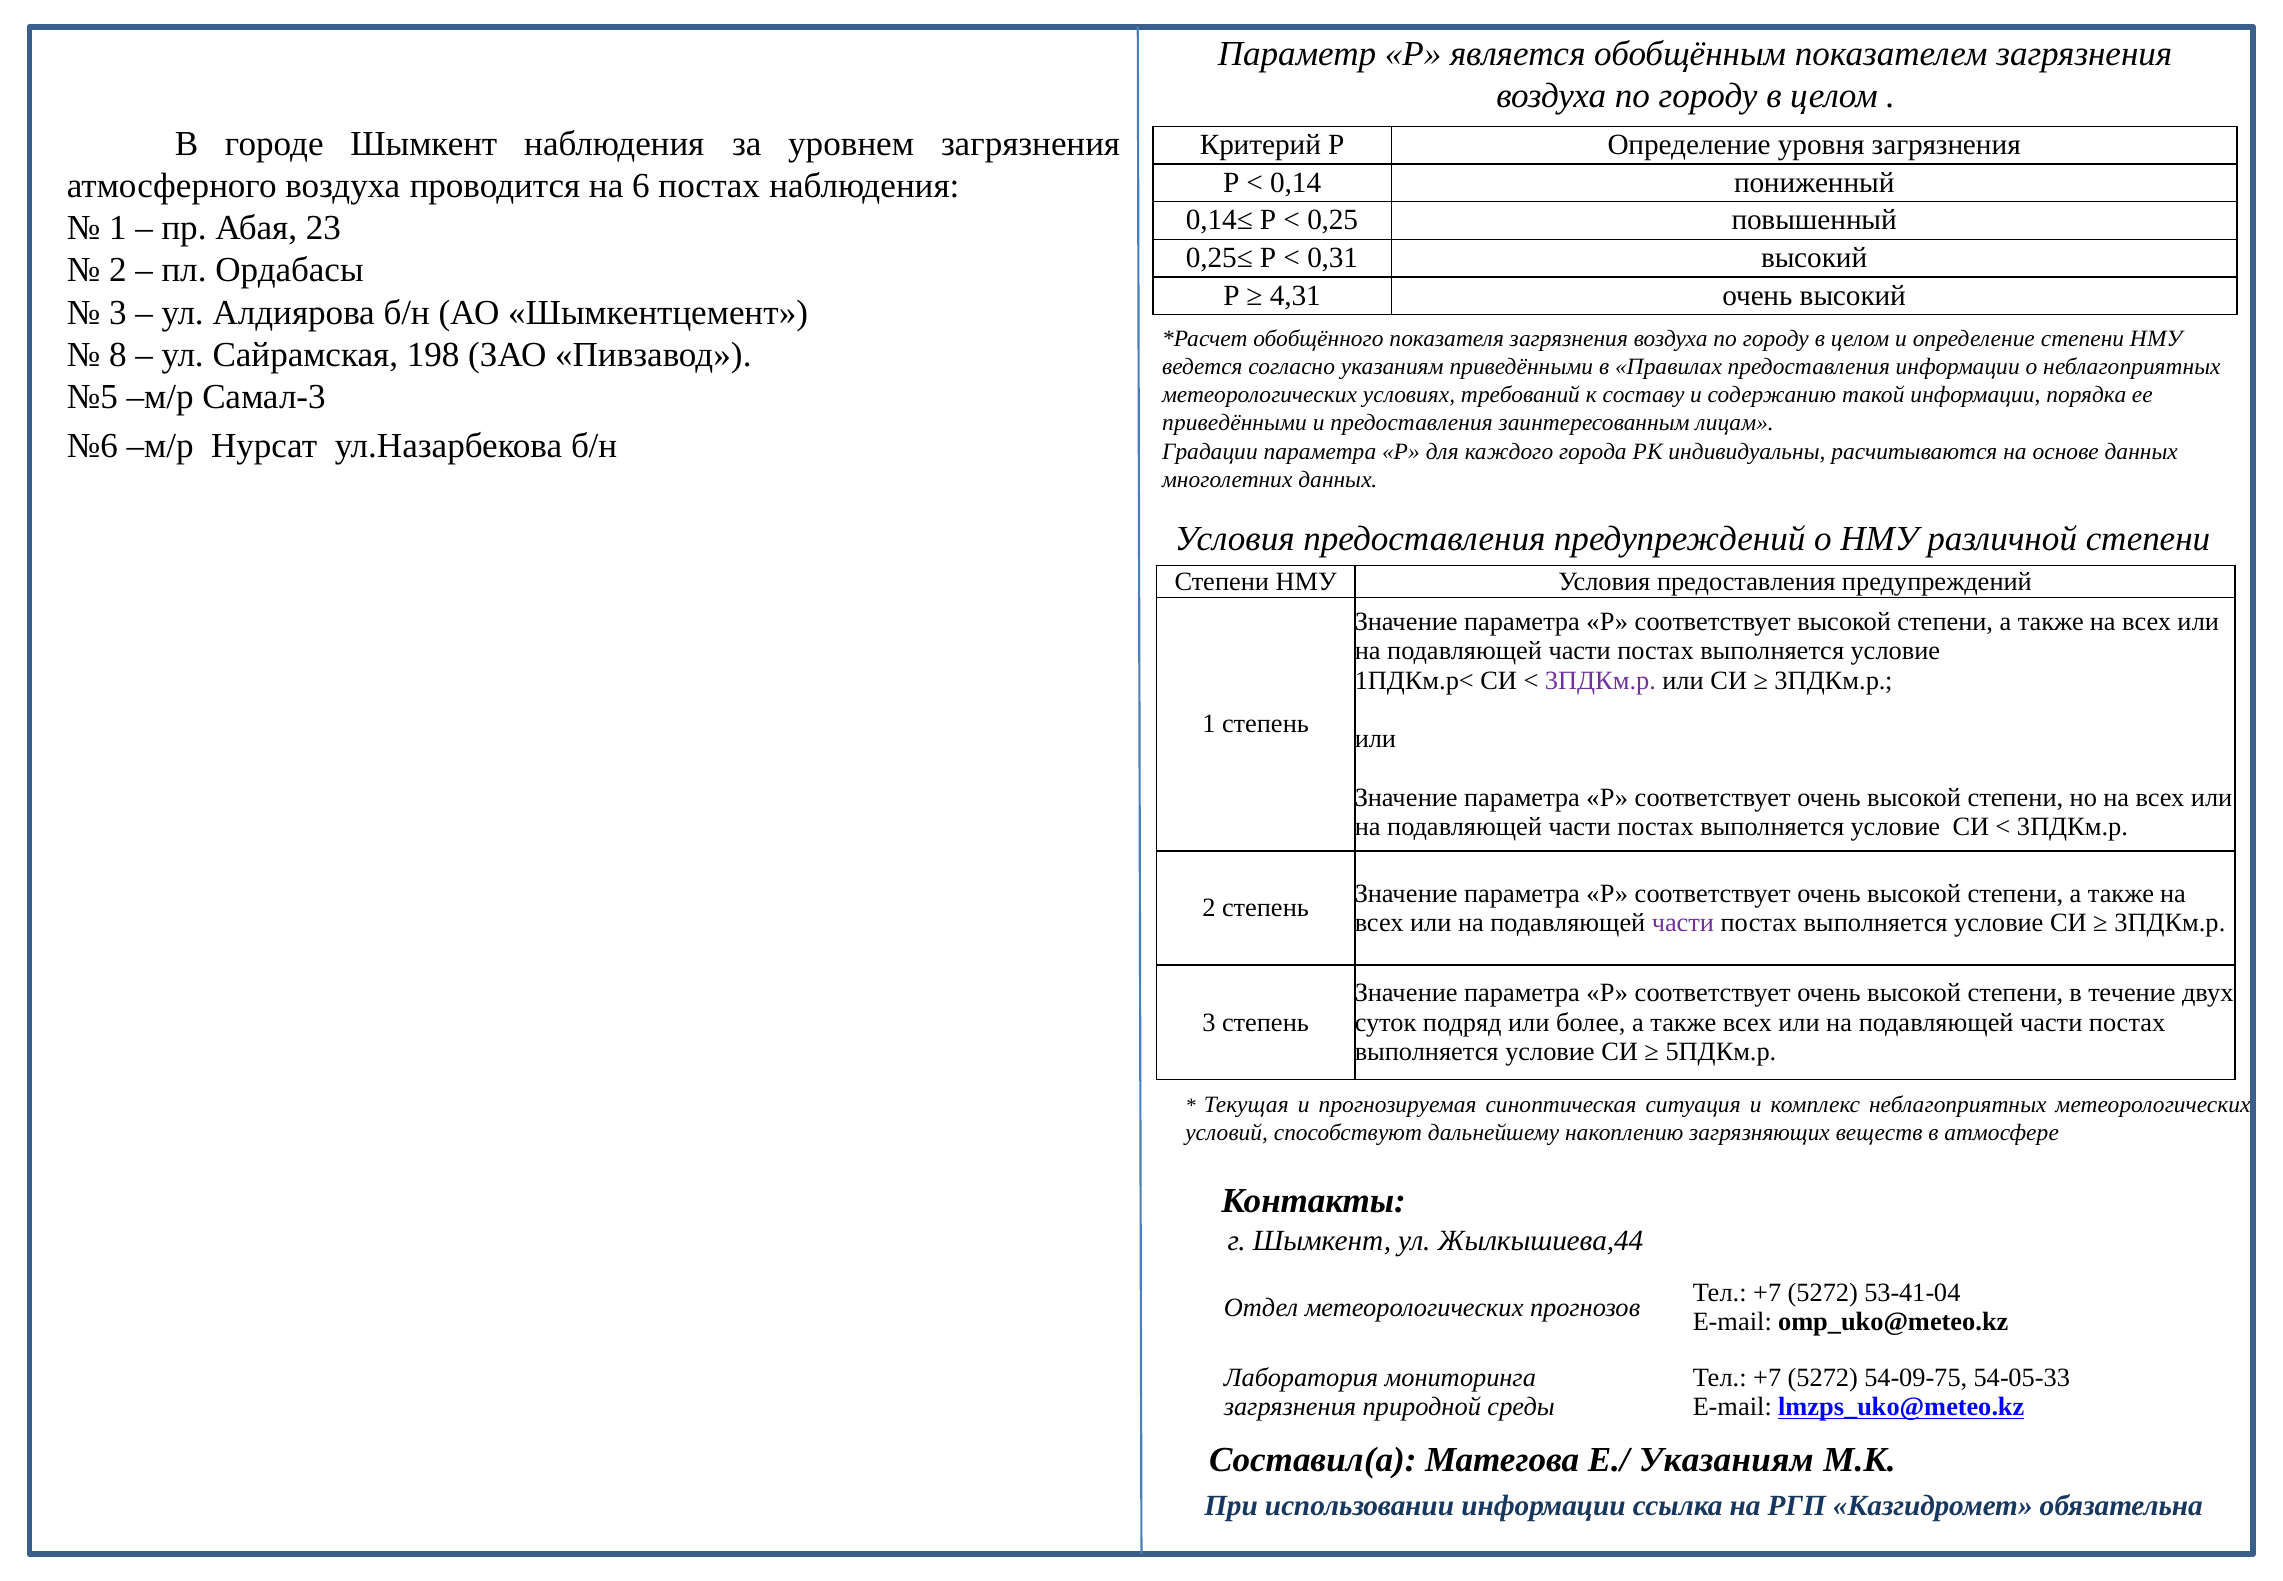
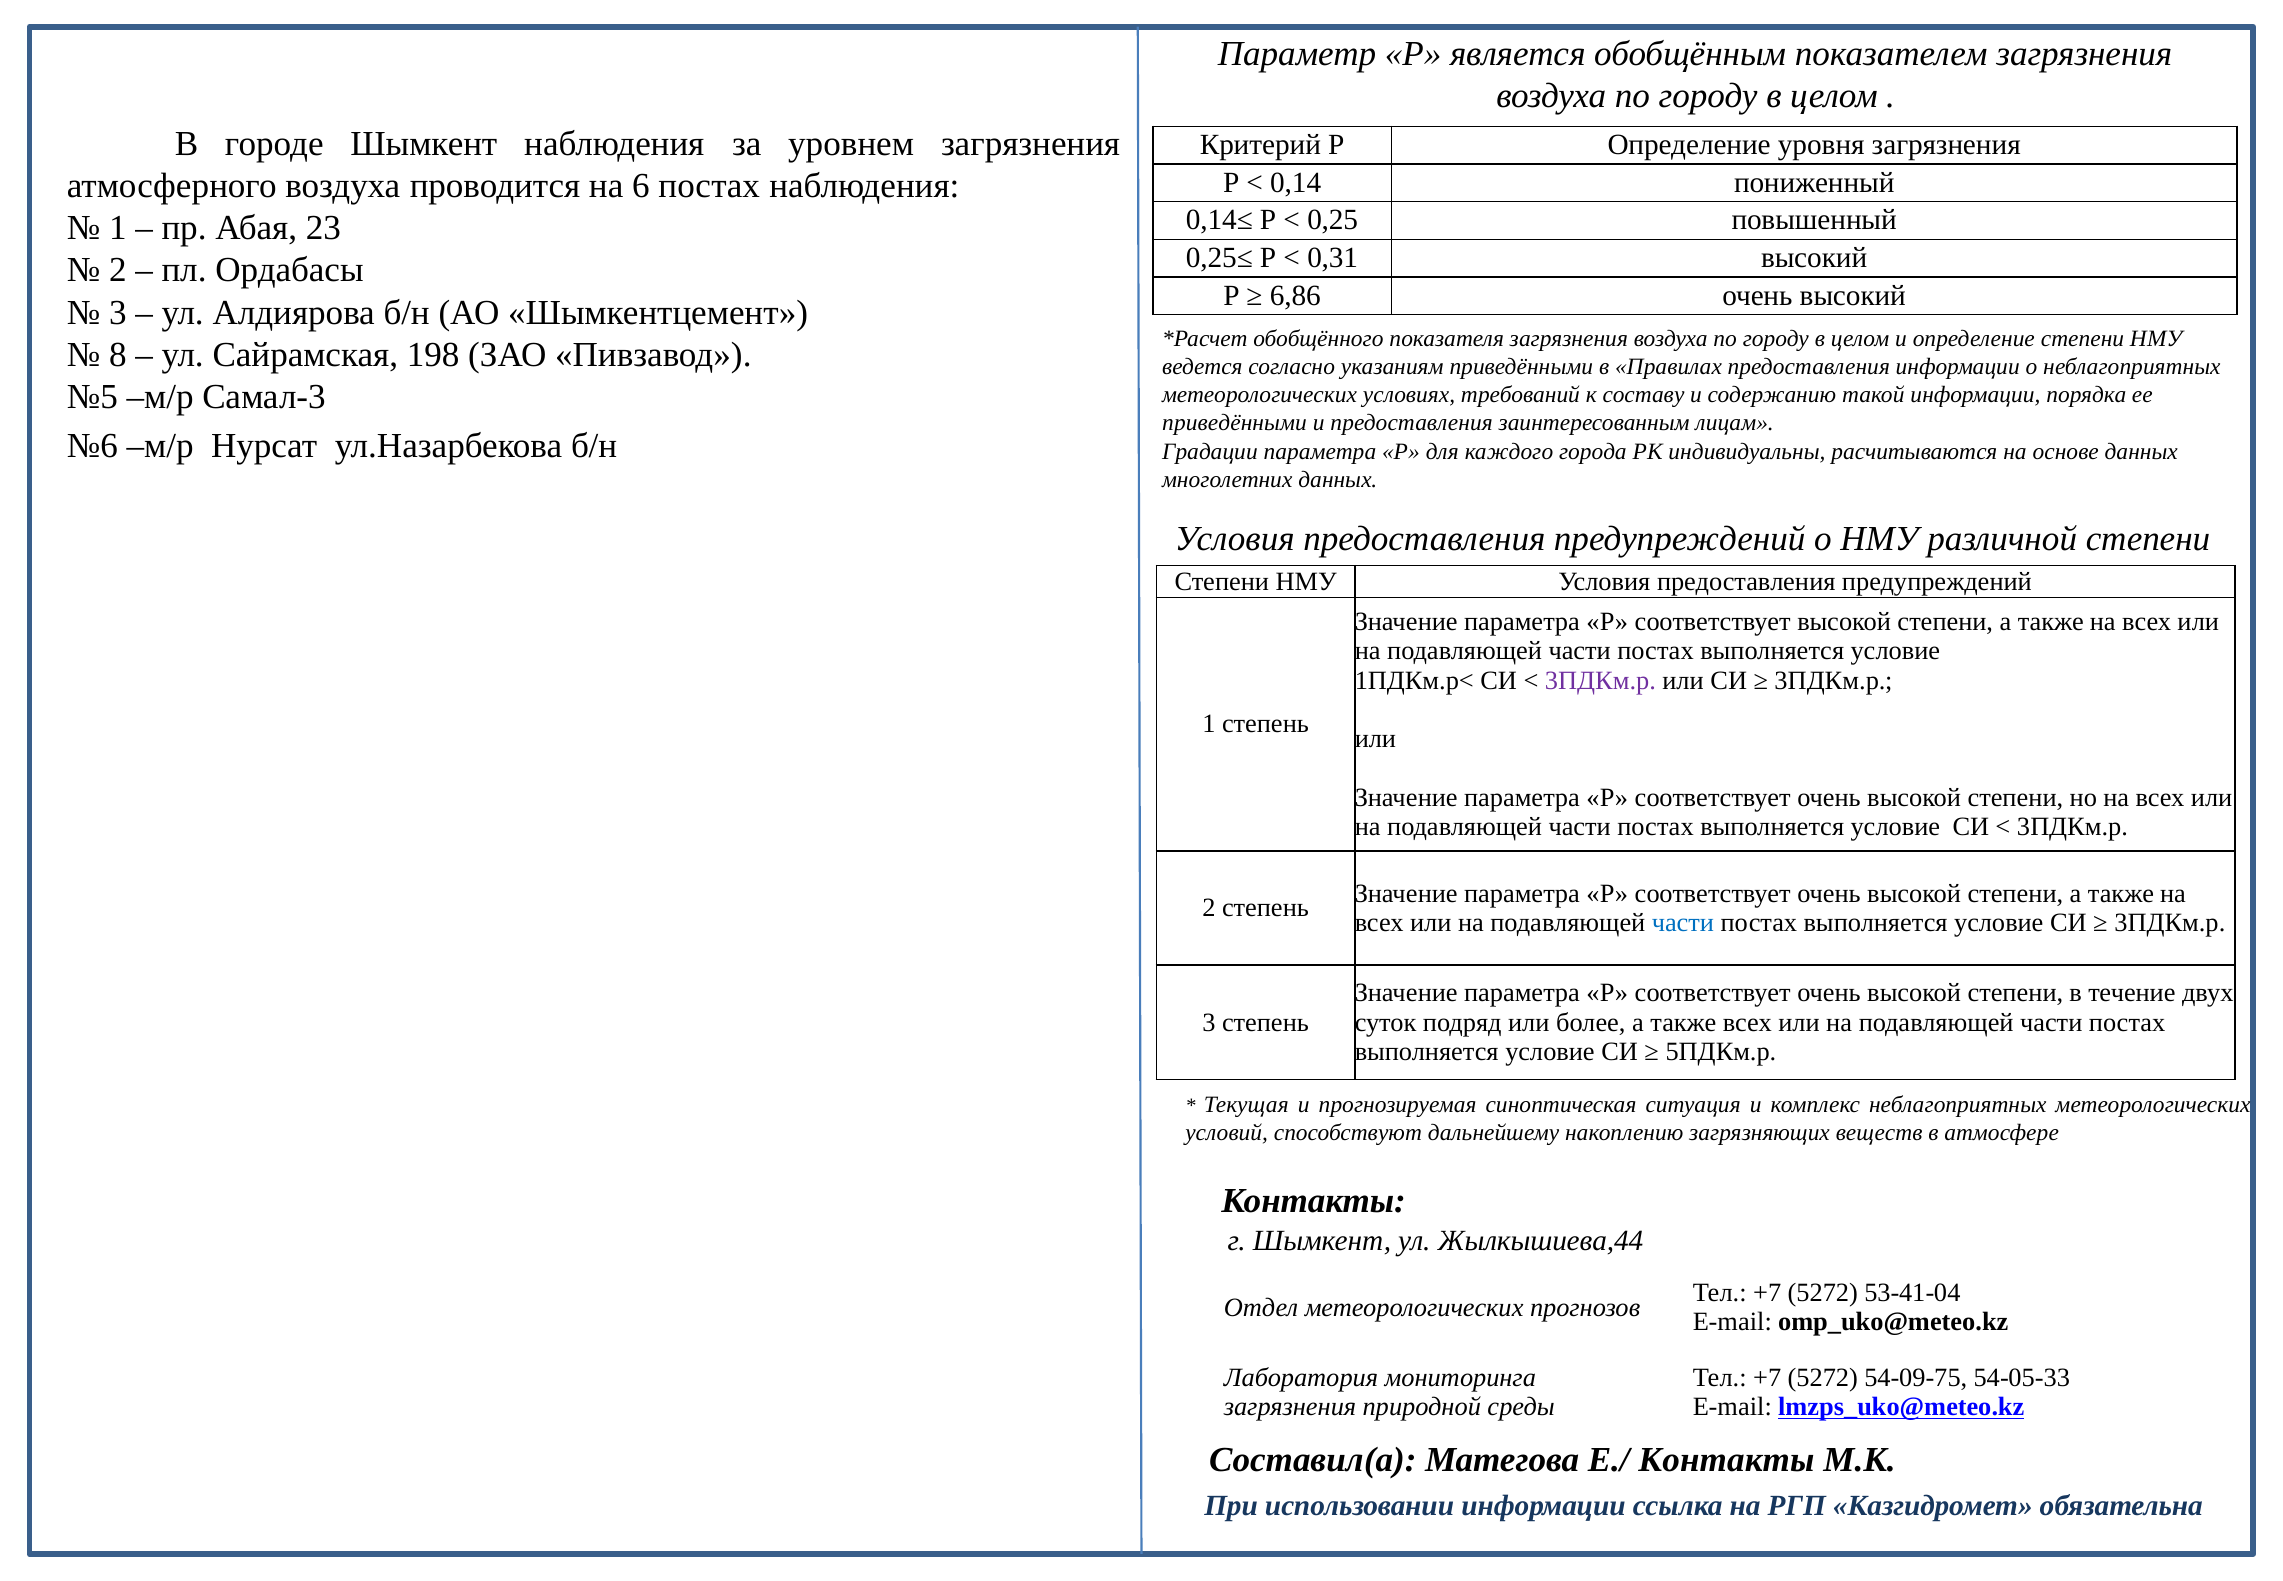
4,31: 4,31 -> 6,86
части at (1683, 923) colour: purple -> blue
Е./ Указаниям: Указаниям -> Контакты
